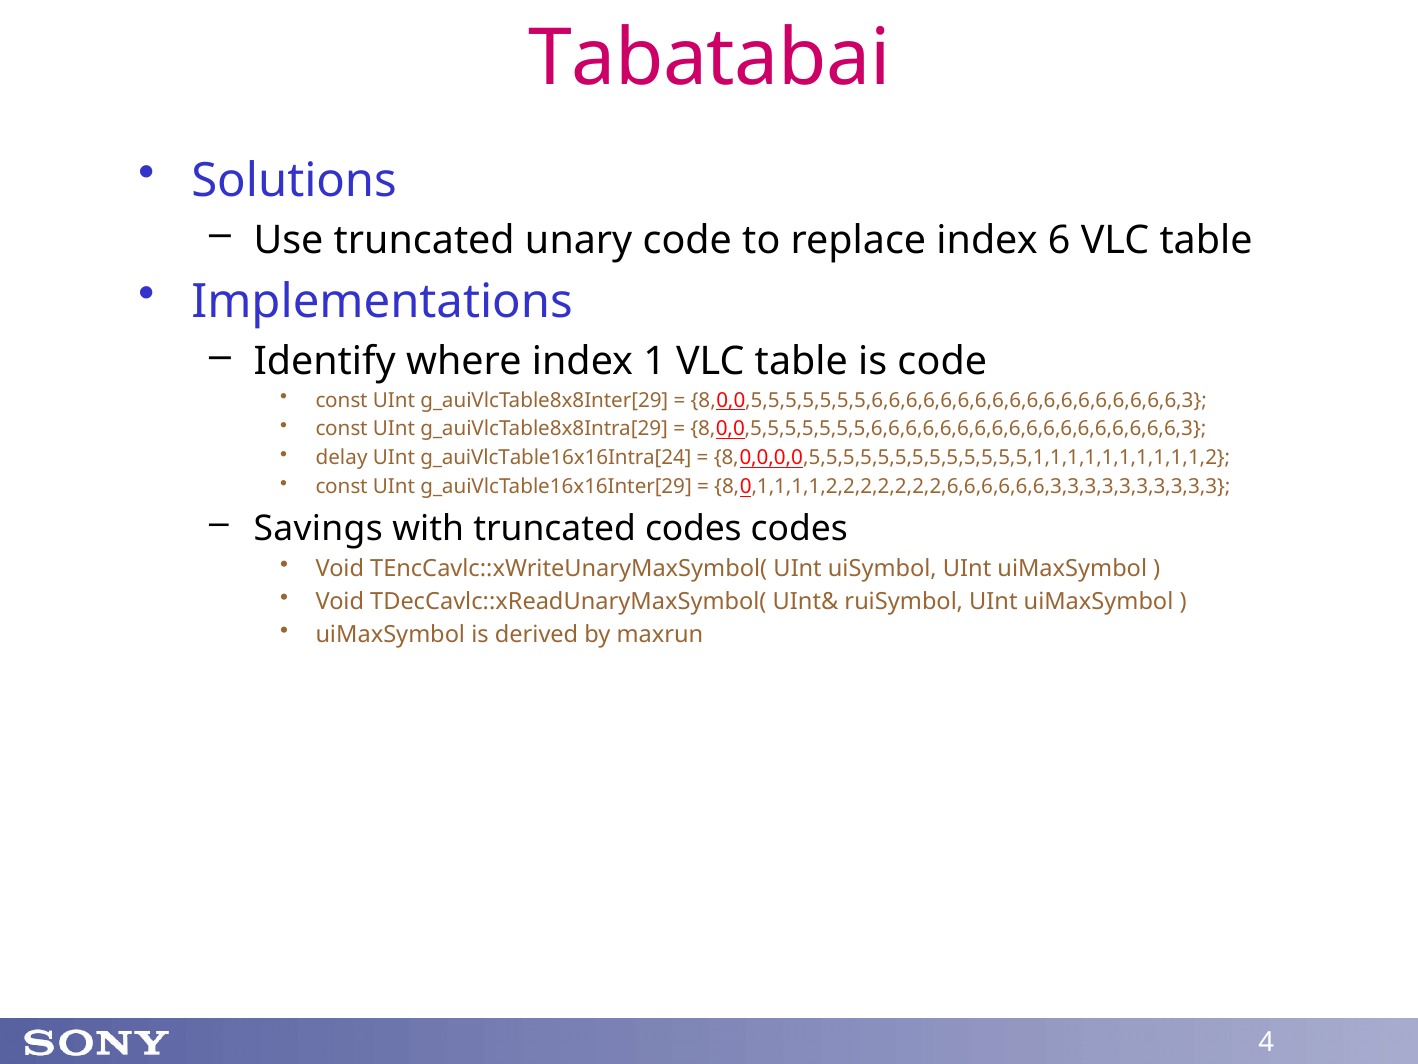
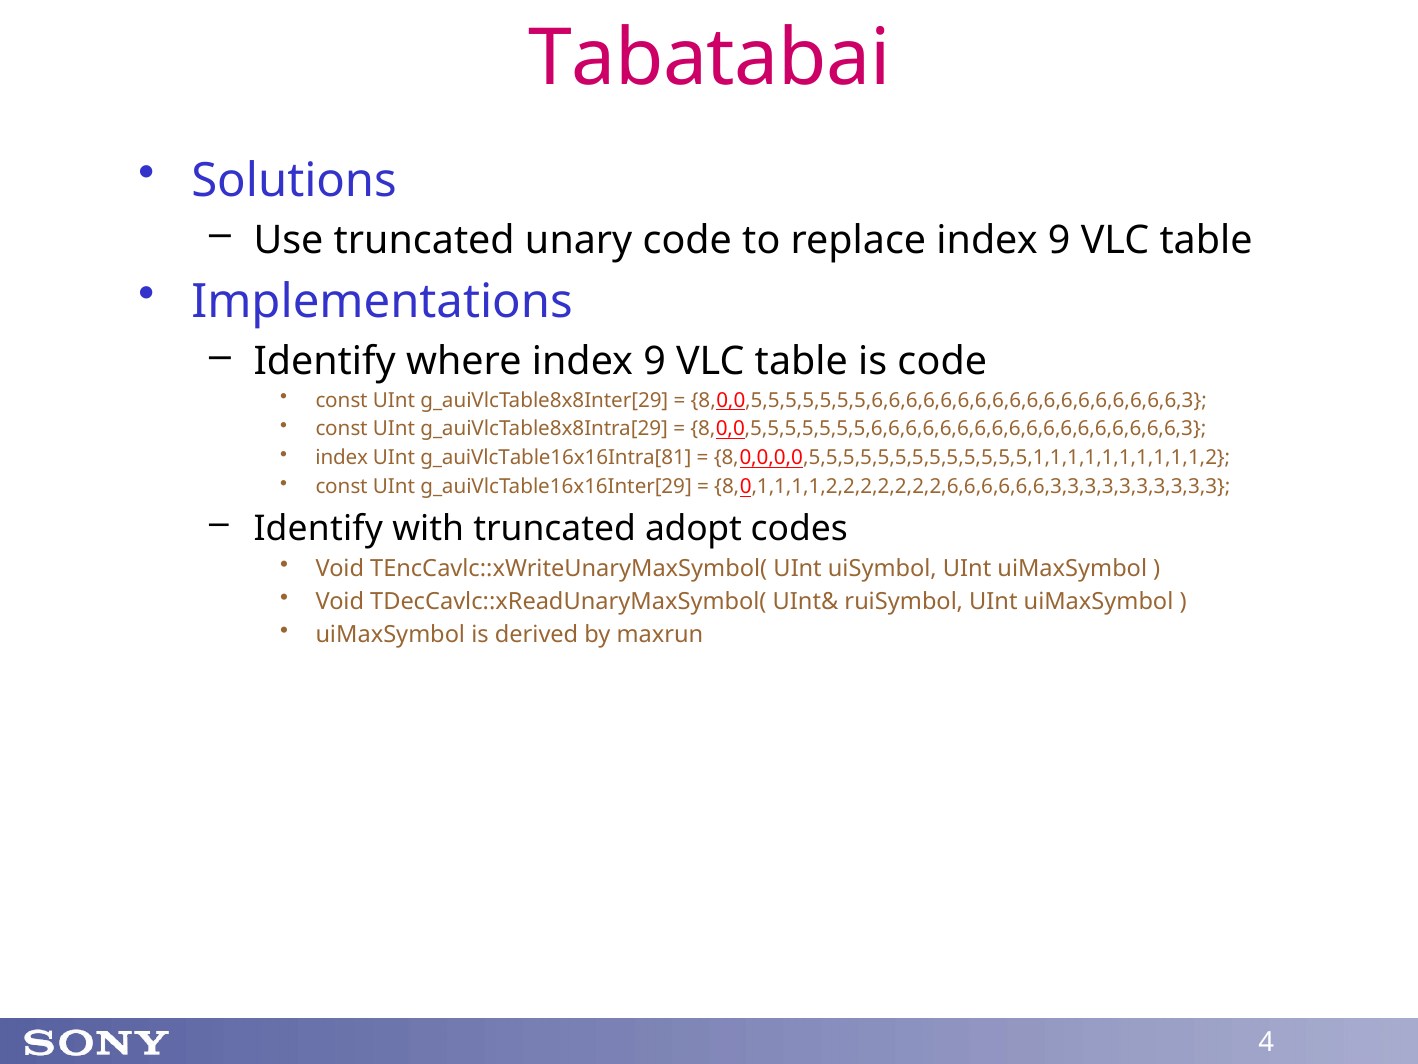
replace index 6: 6 -> 9
where index 1: 1 -> 9
delay at (342, 458): delay -> index
g_auiVlcTable16x16Intra[24: g_auiVlcTable16x16Intra[24 -> g_auiVlcTable16x16Intra[81
Savings at (318, 529): Savings -> Identify
truncated codes: codes -> adopt
